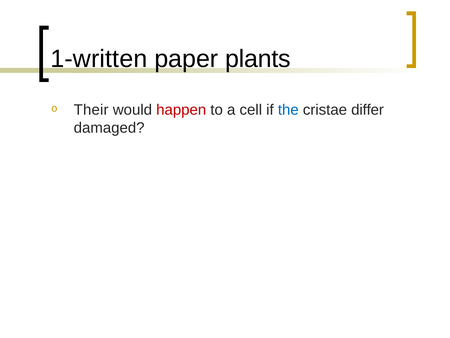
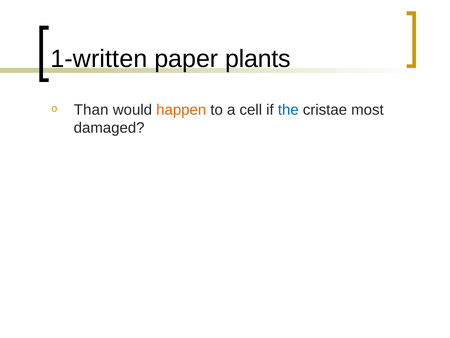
Their: Their -> Than
happen colour: red -> orange
differ: differ -> most
